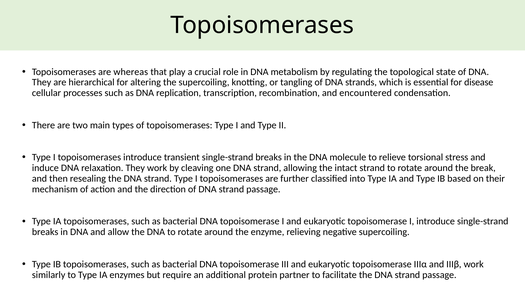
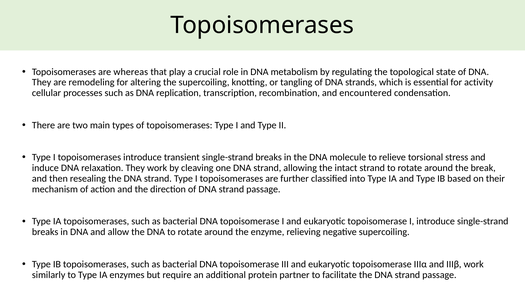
hierarchical: hierarchical -> remodeling
disease: disease -> activity
